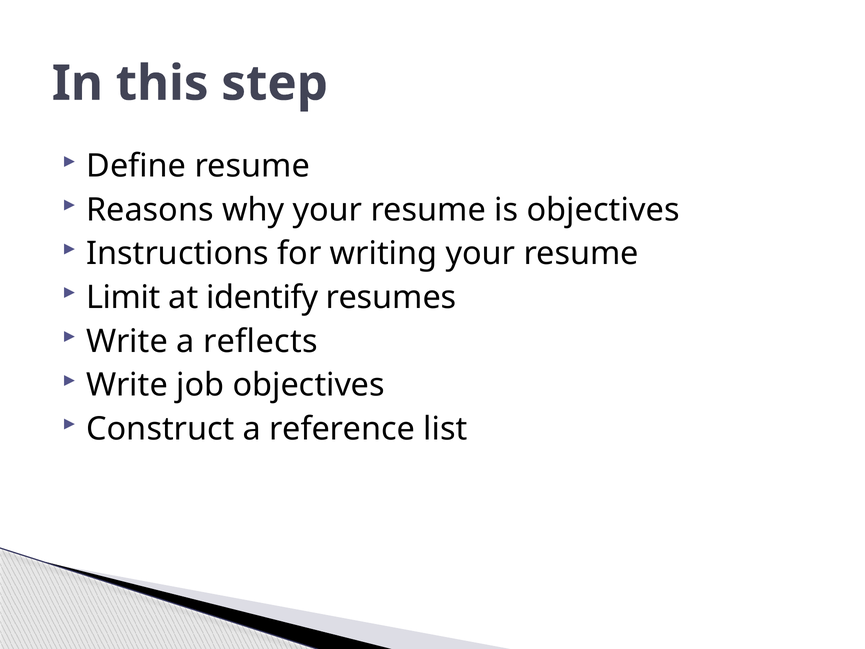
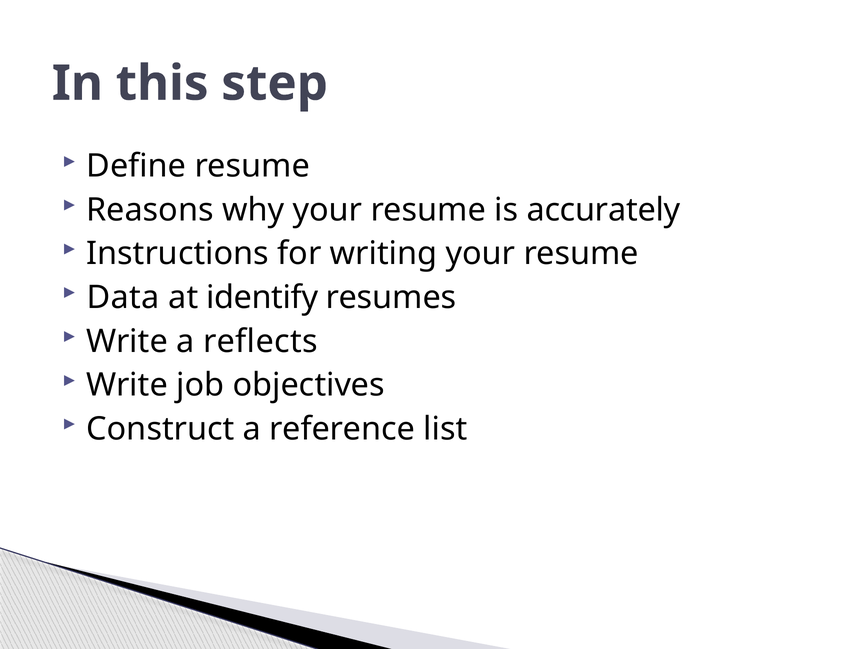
is objectives: objectives -> accurately
Limit: Limit -> Data
